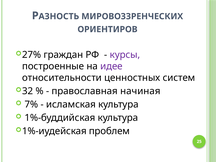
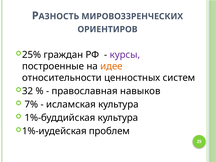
27%: 27% -> 25%
идее colour: purple -> orange
начиная: начиная -> навыков
